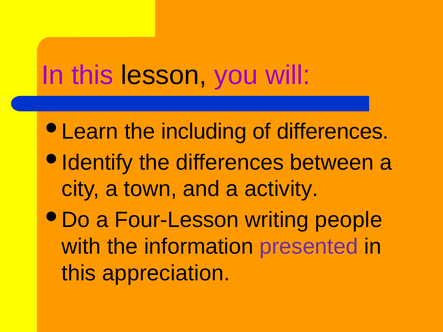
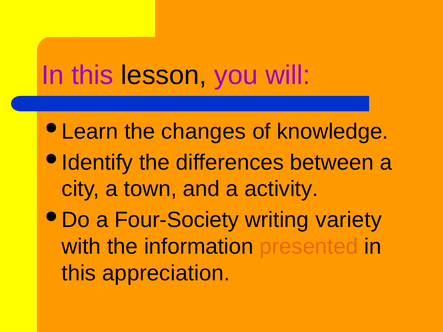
including: including -> changes
of differences: differences -> knowledge
Four-Lesson: Four-Lesson -> Four-Society
people: people -> variety
presented colour: purple -> orange
